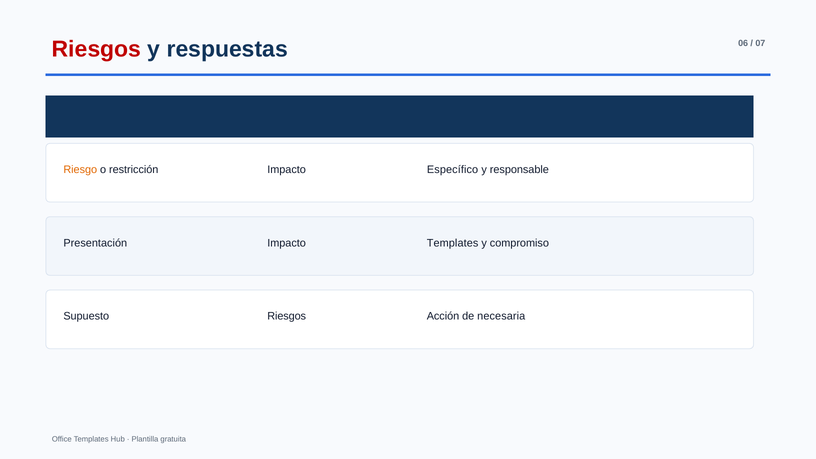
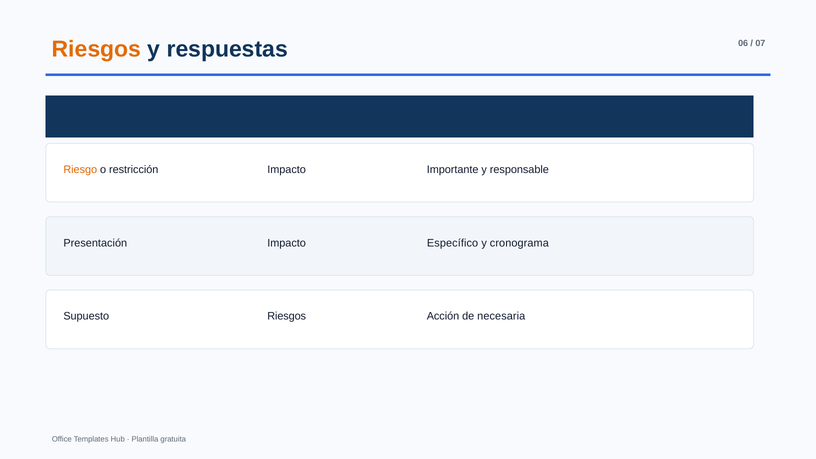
Riesgos at (97, 49) colour: red -> orange
Específico: Específico -> Importante
Impacto Templates: Templates -> Específico
compromiso: compromiso -> cronograma
